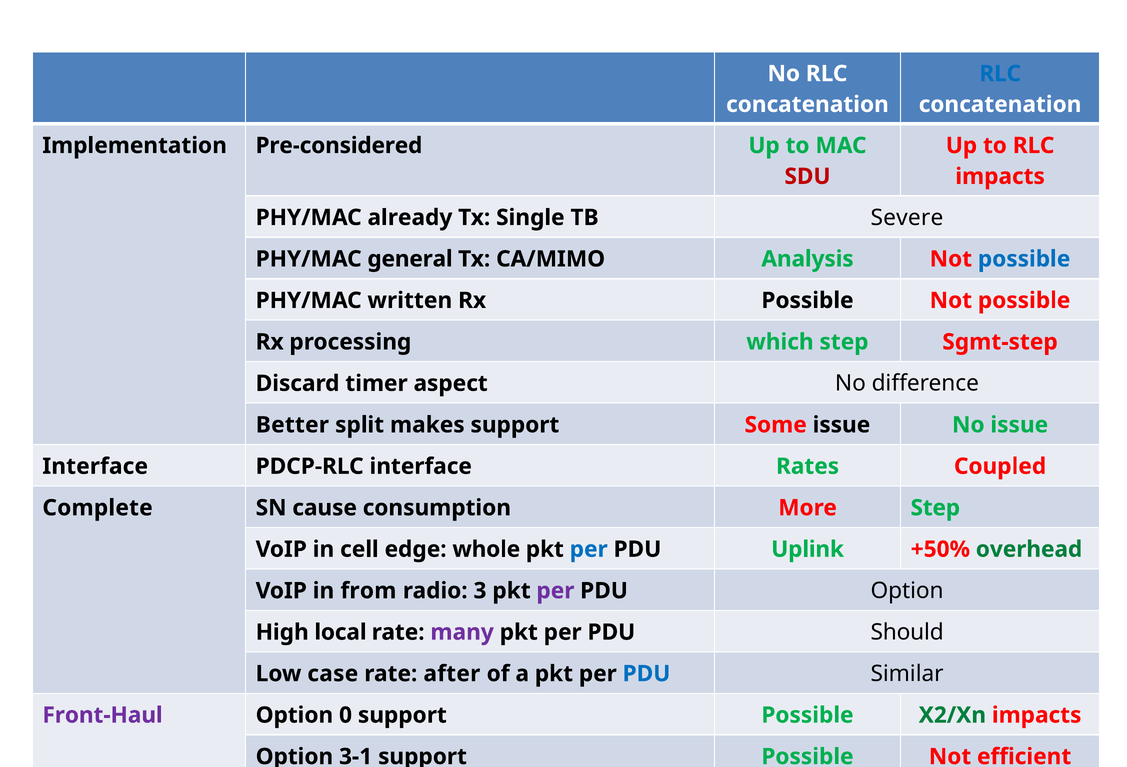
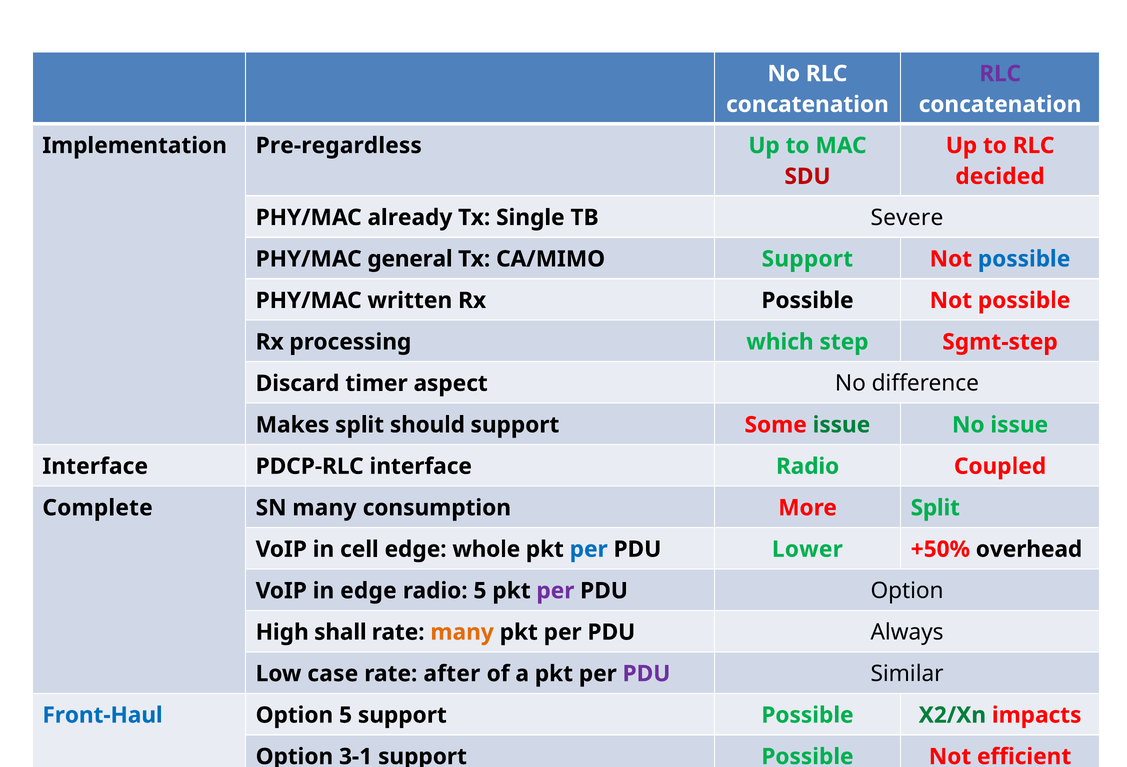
RLC at (1000, 74) colour: blue -> purple
Pre-considered: Pre-considered -> Pre-regardless
impacts at (1000, 176): impacts -> decided
CA/MIMO Analysis: Analysis -> Support
Better: Better -> Makes
makes: makes -> should
issue at (841, 425) colour: black -> green
interface Rates: Rates -> Radio
SN cause: cause -> many
More Step: Step -> Split
Uplink: Uplink -> Lower
overhead colour: green -> black
in from: from -> edge
radio 3: 3 -> 5
local: local -> shall
many at (462, 632) colour: purple -> orange
Should: Should -> Always
PDU at (646, 673) colour: blue -> purple
Front-Haul colour: purple -> blue
Option 0: 0 -> 5
